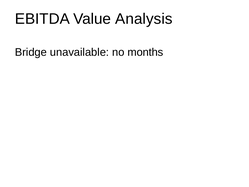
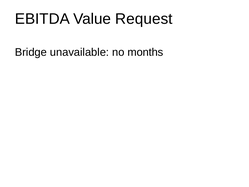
Analysis: Analysis -> Request
